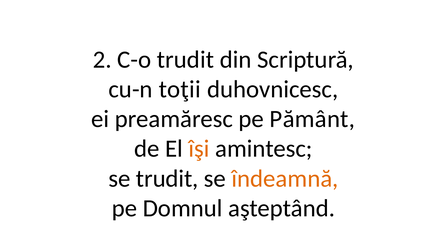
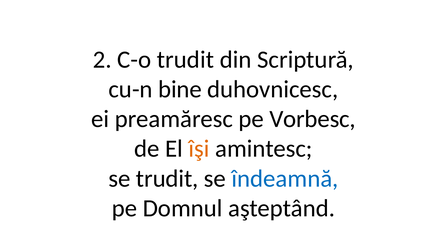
toţii: toţii -> bine
Pământ: Pământ -> Vorbesc
îndeamnă colour: orange -> blue
